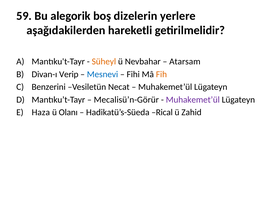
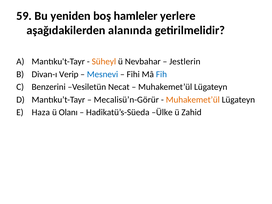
alegorik: alegorik -> yeniden
dizelerin: dizelerin -> hamleler
hareketli: hareketli -> alanında
Atarsam: Atarsam -> Jestlerin
Fih colour: orange -> blue
Muhakemet’ül at (193, 100) colour: purple -> orange
Rical: Rical -> Ülke
